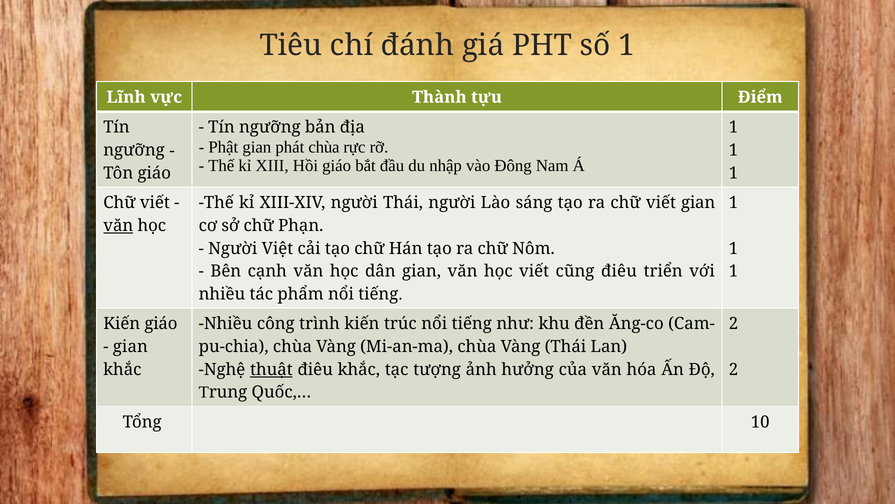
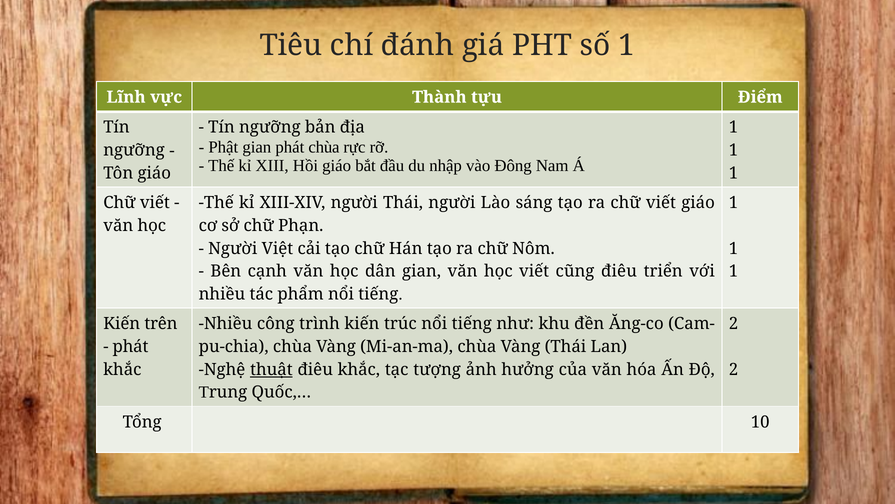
viết gian: gian -> giáo
văn at (118, 225) underline: present -> none
Kiến giáo: giáo -> trên
gian at (130, 346): gian -> phát
